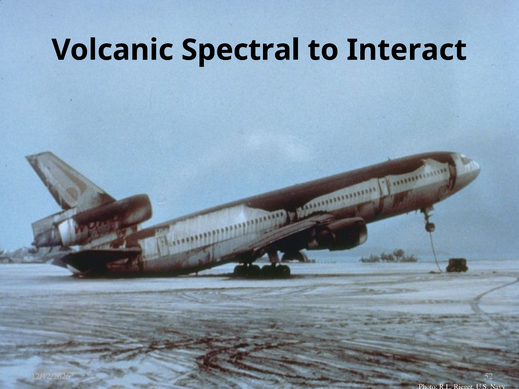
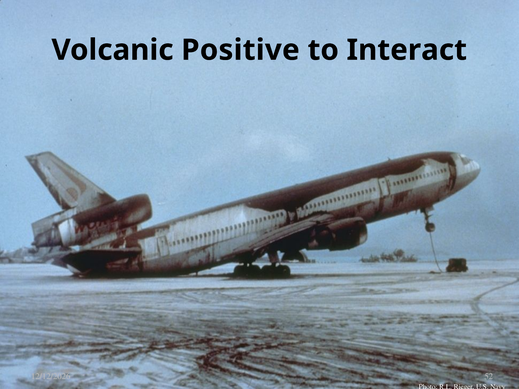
Spectral: Spectral -> Positive
